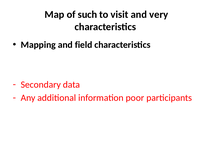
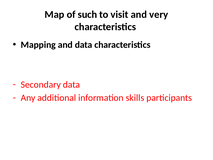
and field: field -> data
poor: poor -> skills
